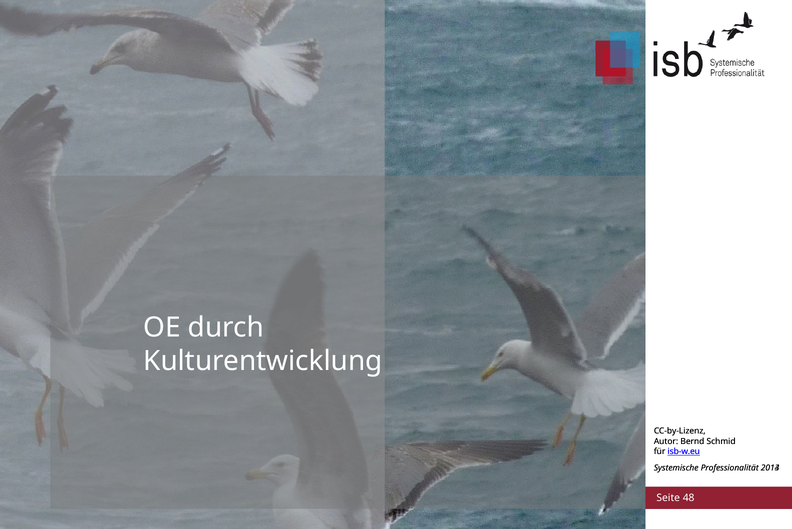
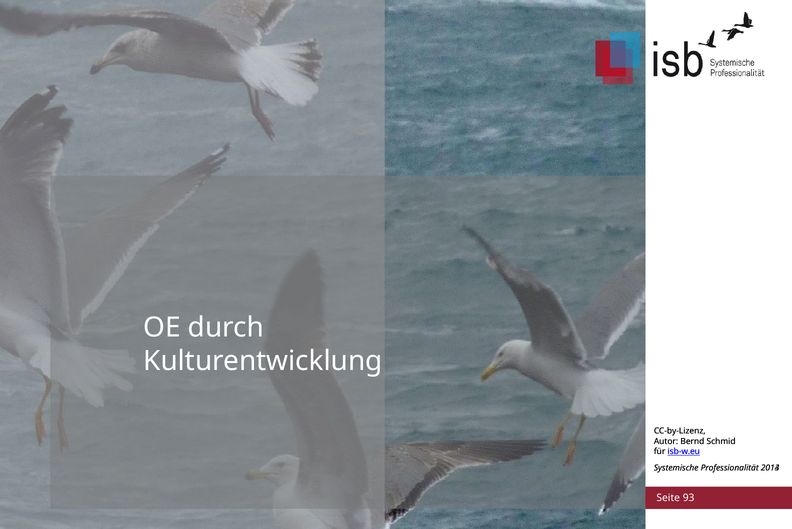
48: 48 -> 93
